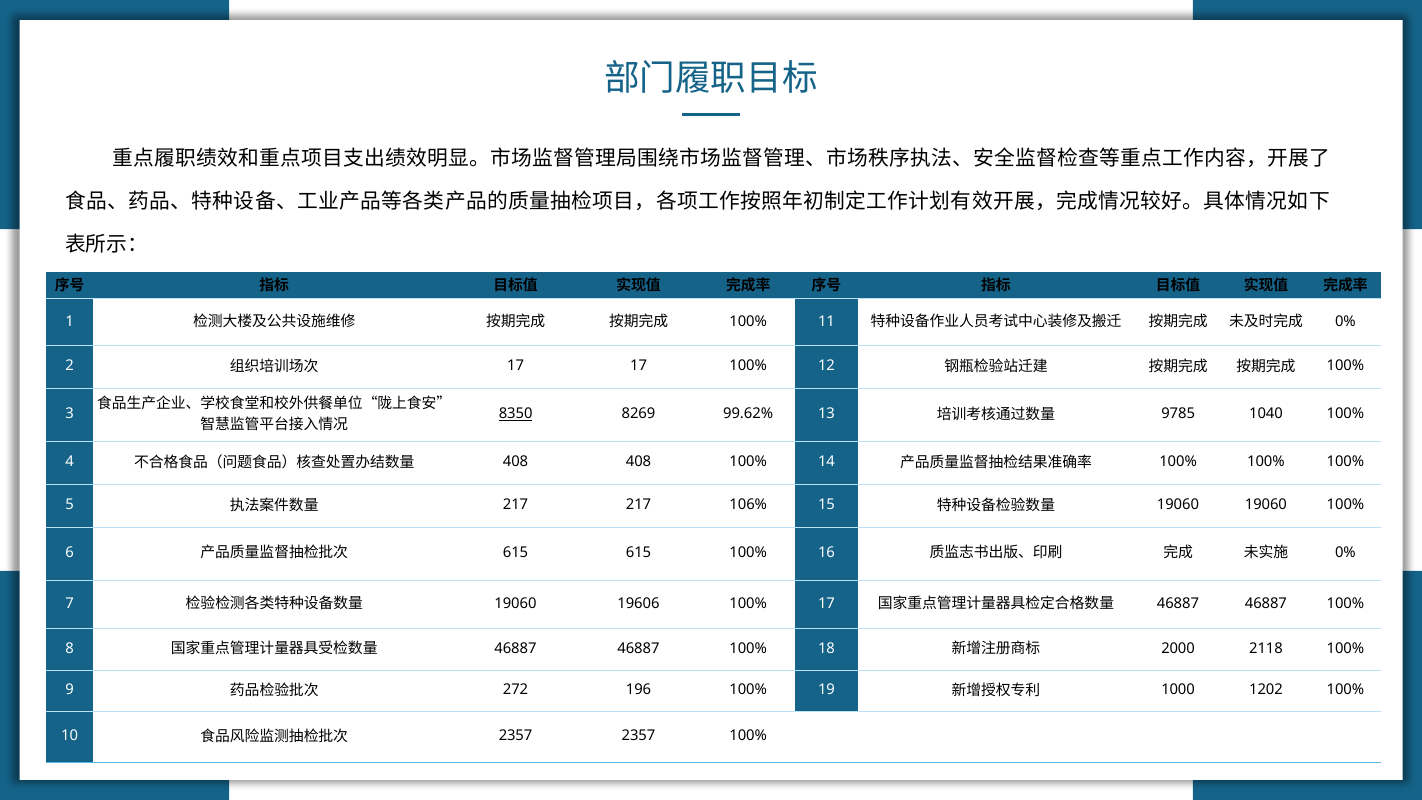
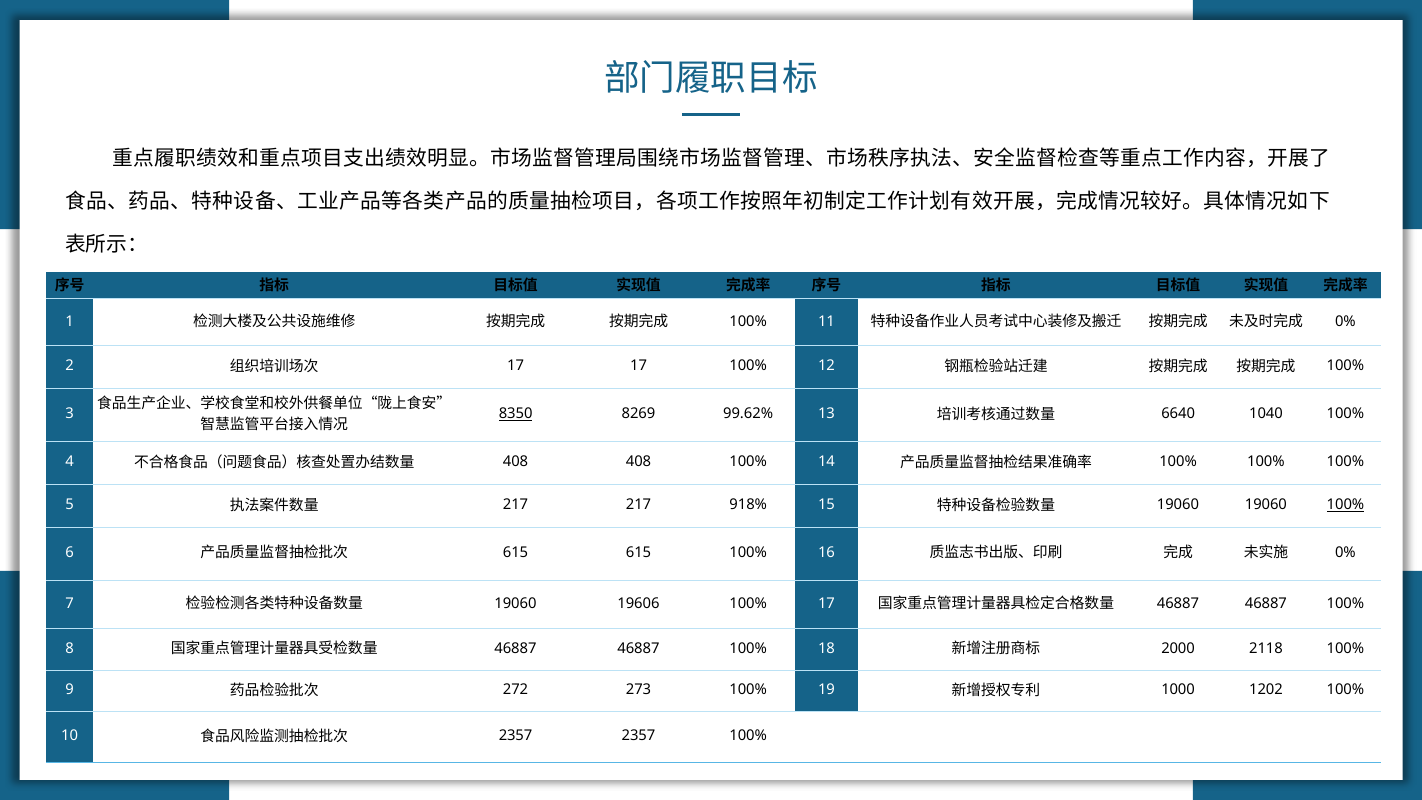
9785: 9785 -> 6640
106%: 106% -> 918%
100% at (1345, 505) underline: none -> present
196: 196 -> 273
